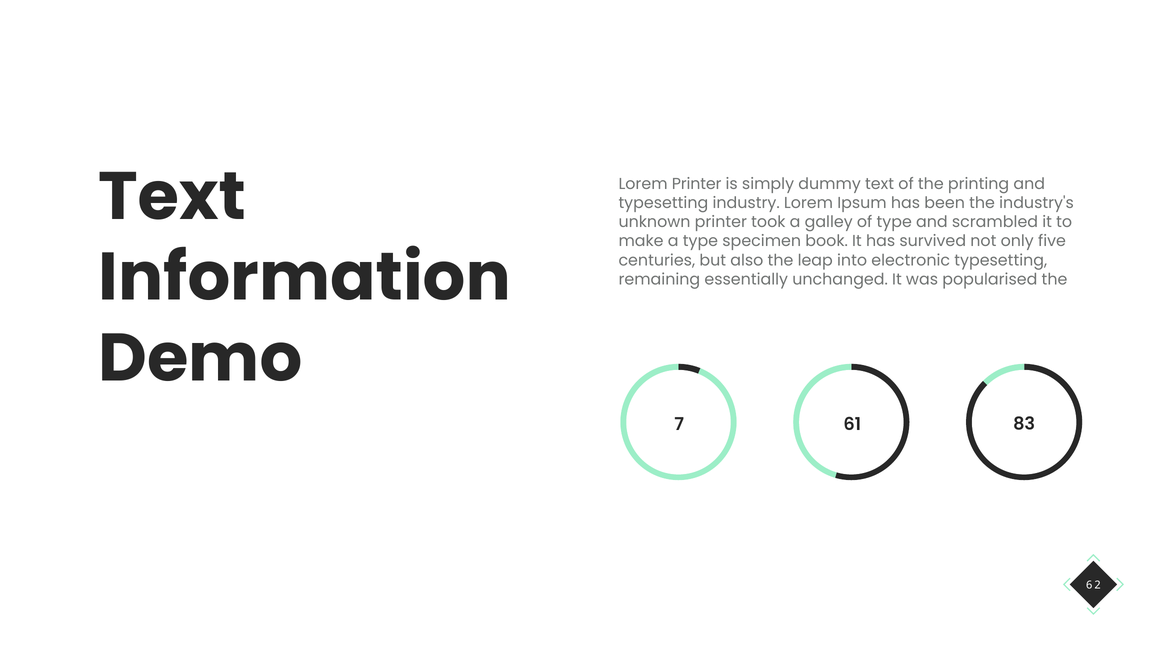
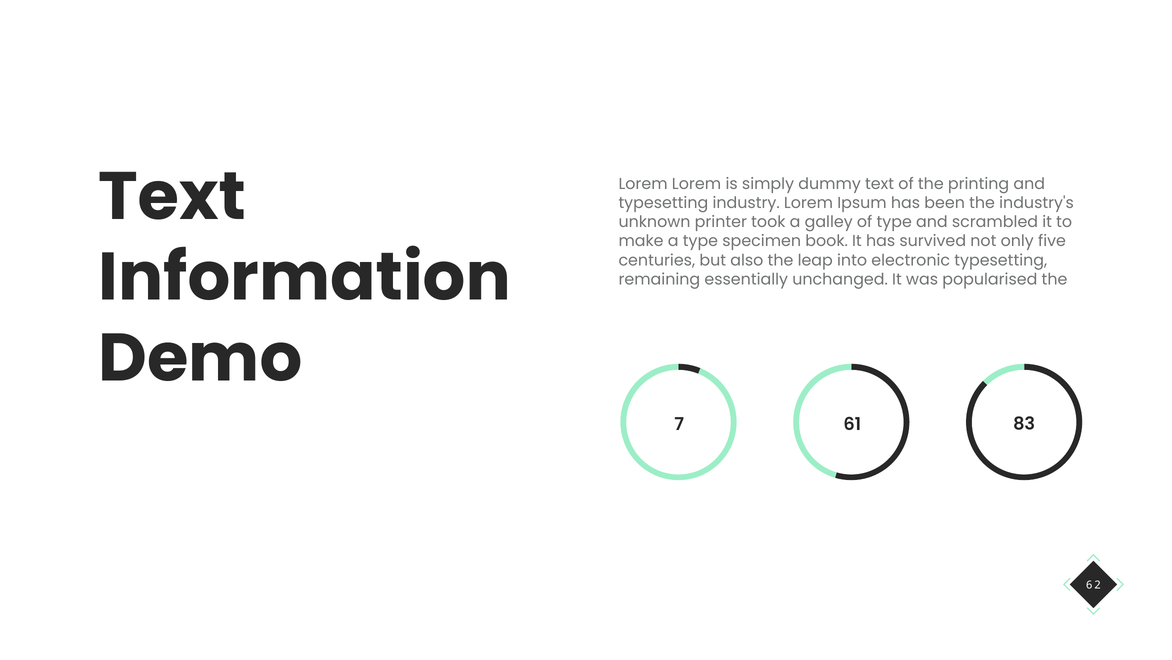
Lorem Printer: Printer -> Lorem
